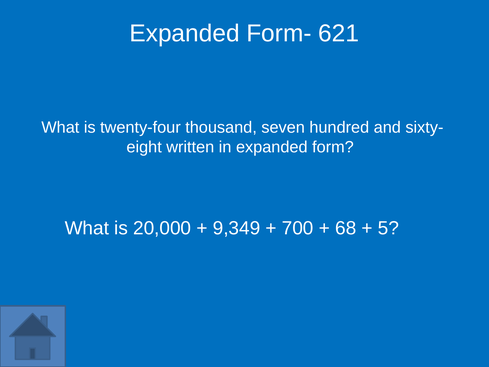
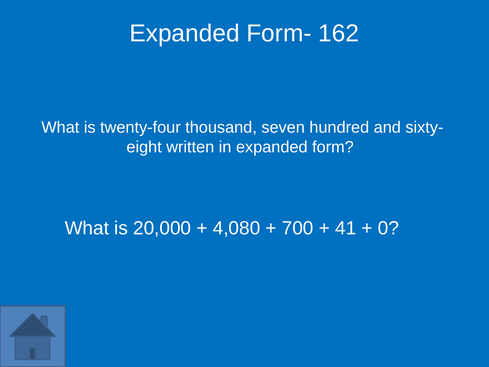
621: 621 -> 162
9,349: 9,349 -> 4,080
68: 68 -> 41
5: 5 -> 0
